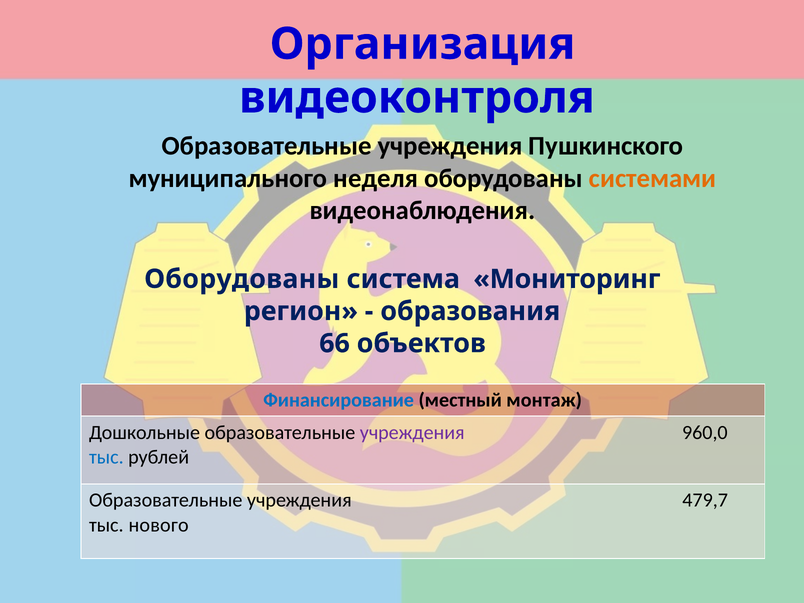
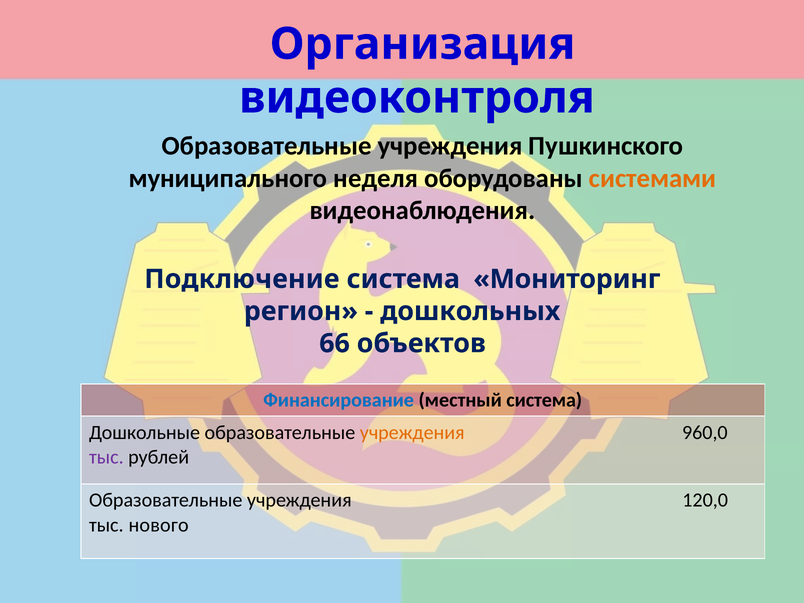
Оборудованы at (242, 279): Оборудованы -> Подключение
образования: образования -> дошкольных
местный монтаж: монтаж -> система
учреждения at (412, 433) colour: purple -> orange
тыс at (106, 457) colour: blue -> purple
479,7: 479,7 -> 120,0
